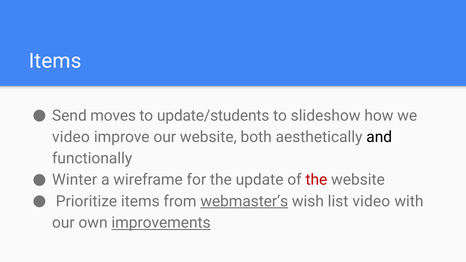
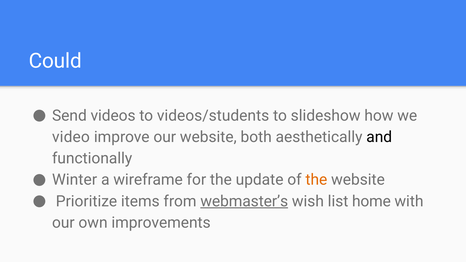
Items at (55, 61): Items -> Could
moves: moves -> videos
update/students: update/students -> videos/students
the at (316, 180) colour: red -> orange
list video: video -> home
improvements underline: present -> none
